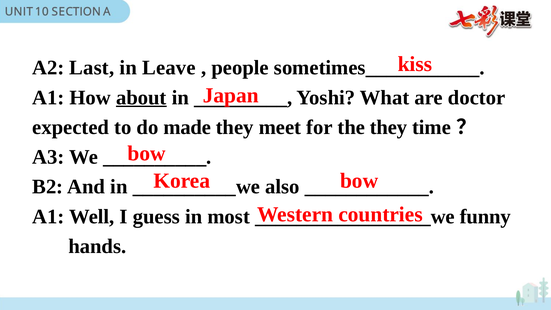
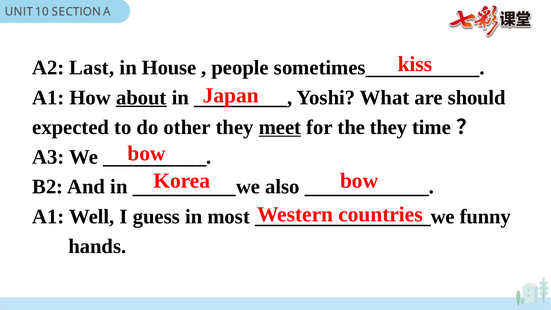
Leave: Leave -> House
doctor: doctor -> should
made: made -> other
meet underline: none -> present
